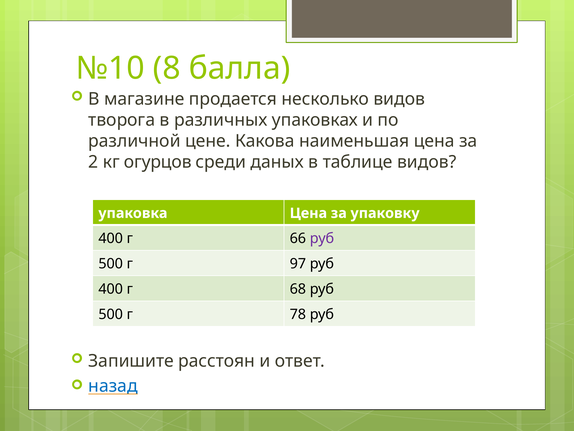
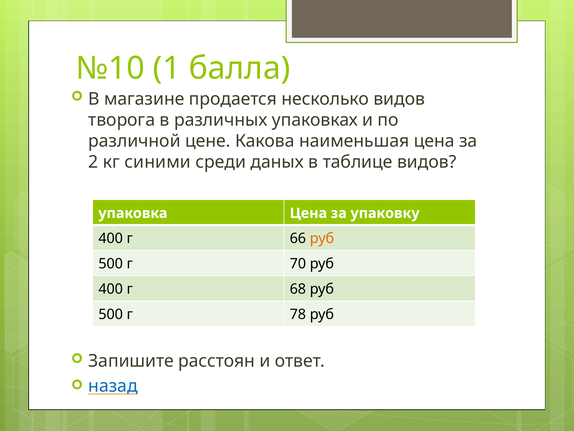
8: 8 -> 1
огурцов: огурцов -> синими
руб at (322, 238) colour: purple -> orange
97: 97 -> 70
